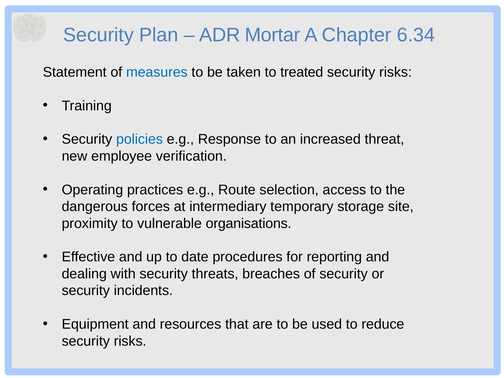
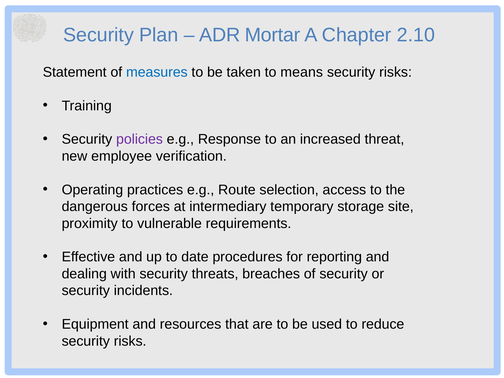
6.34: 6.34 -> 2.10
treated: treated -> means
policies colour: blue -> purple
organisations: organisations -> requirements
